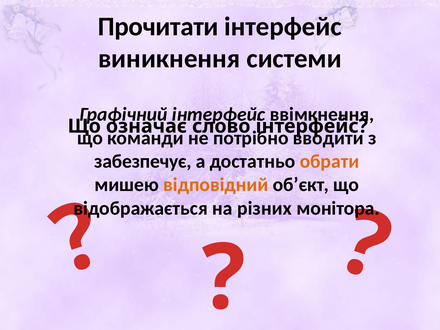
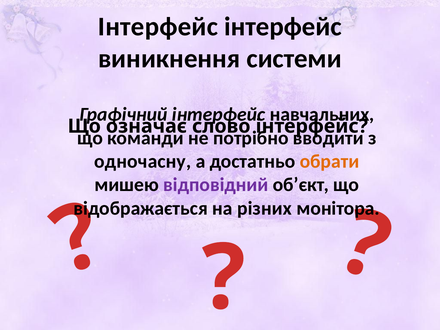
Прочитати at (158, 26): Прочитати -> Інтерфейс
ввімкнення: ввімкнення -> навчальних
забезпечує: забезпечує -> одночасну
відповідний colour: orange -> purple
